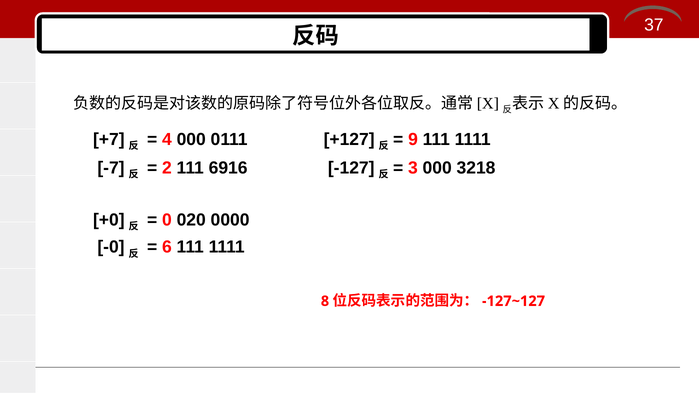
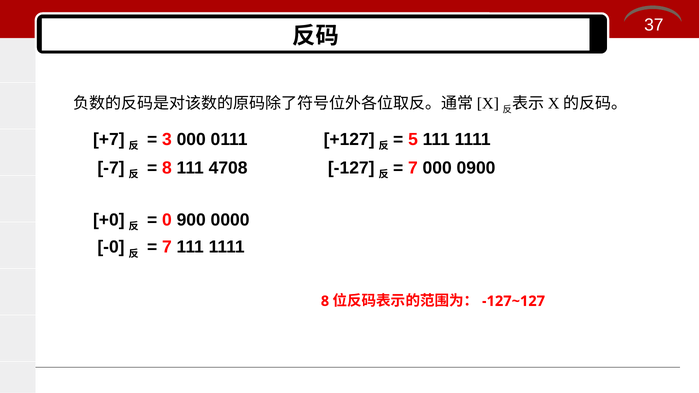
4: 4 -> 3
9: 9 -> 5
2 at (167, 168): 2 -> 8
6916: 6916 -> 4708
3 at (413, 168): 3 -> 7
3218: 3218 -> 0900
020: 020 -> 900
6 at (167, 247): 6 -> 7
